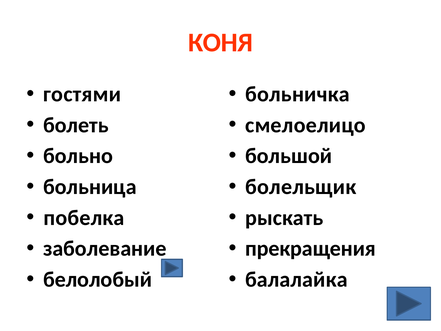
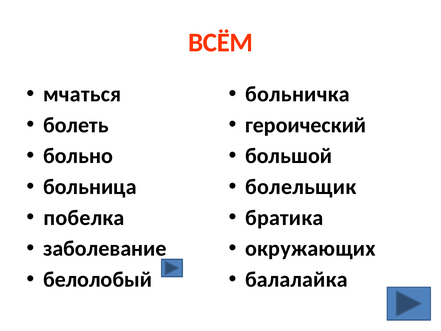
КОНЯ: КОНЯ -> ВСЁМ
гостями: гостями -> мчаться
смелоелицо: смелоелицо -> героический
рыскать: рыскать -> братика
прекращения: прекращения -> окружающих
